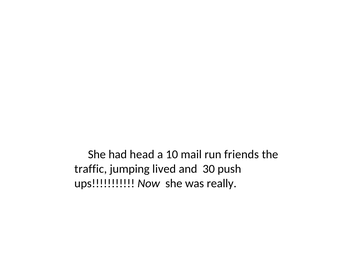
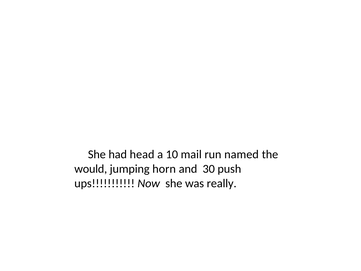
friends: friends -> named
traffic: traffic -> would
lived: lived -> horn
